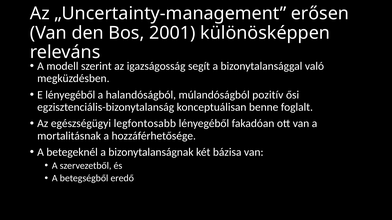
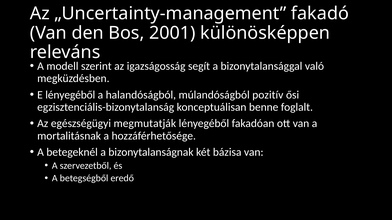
erősen: erősen -> fakadó
legfontosabb: legfontosabb -> megmutatják
